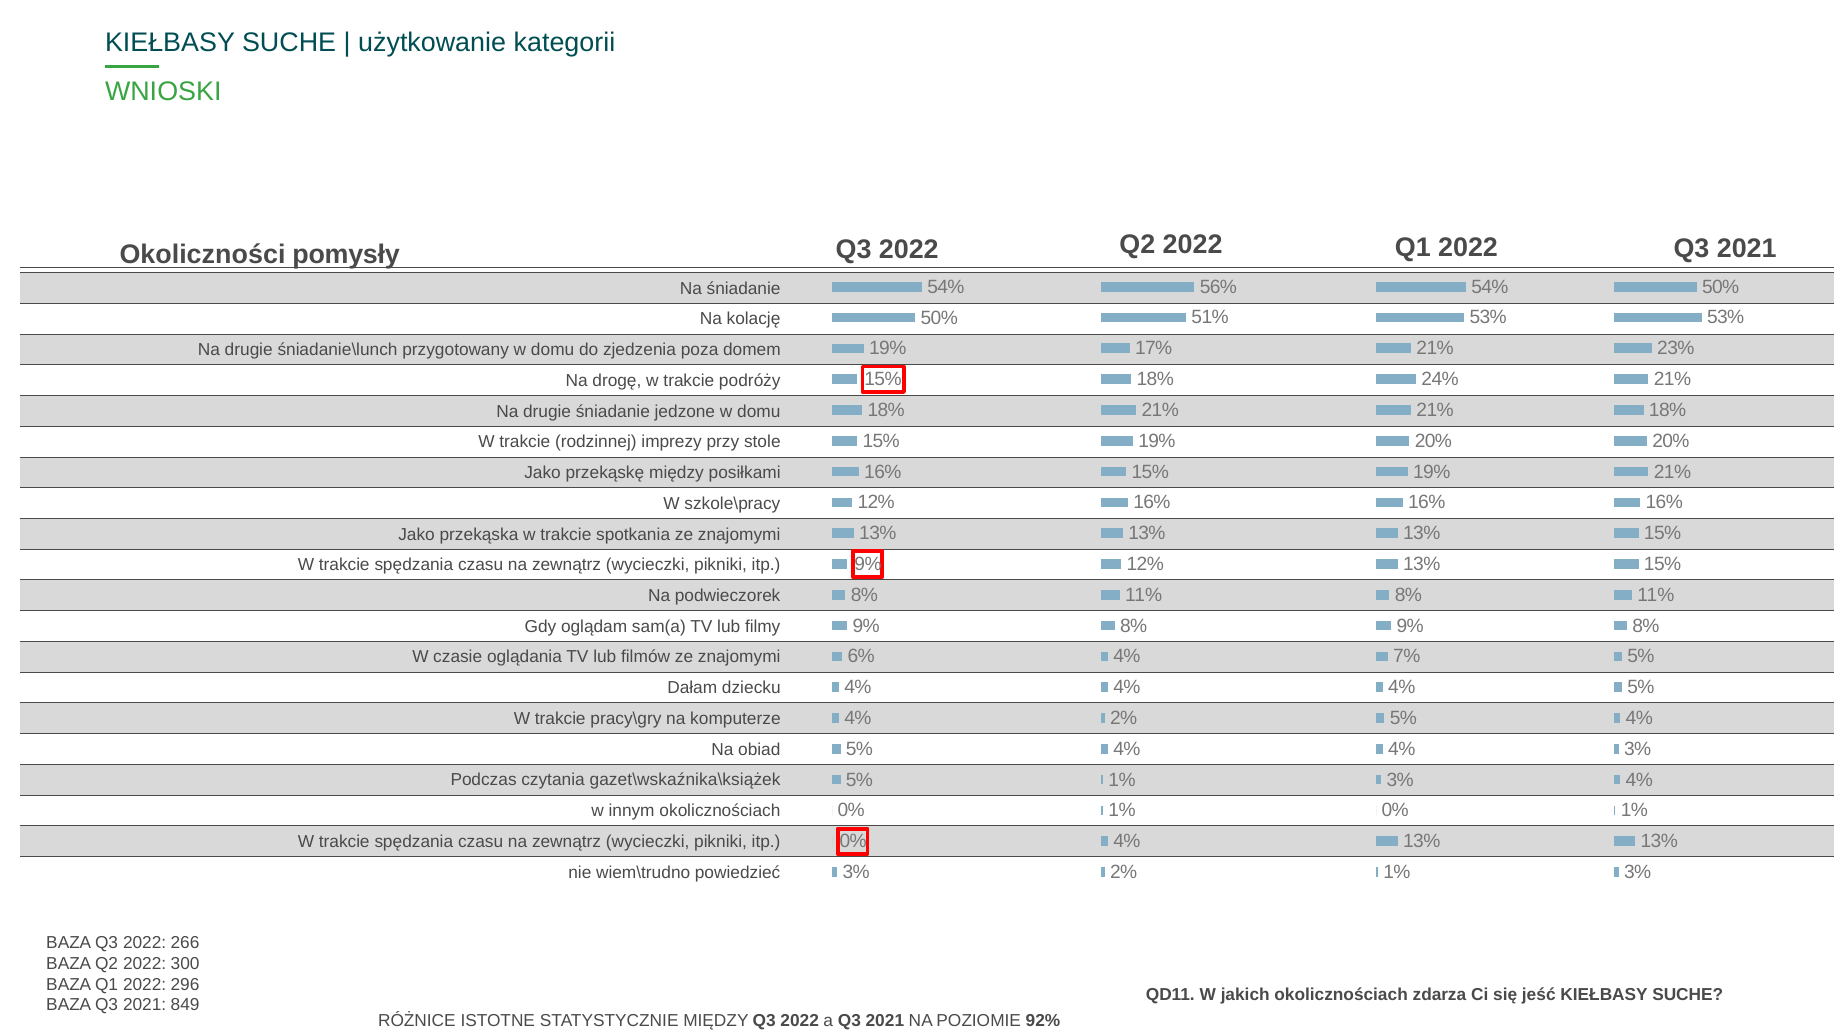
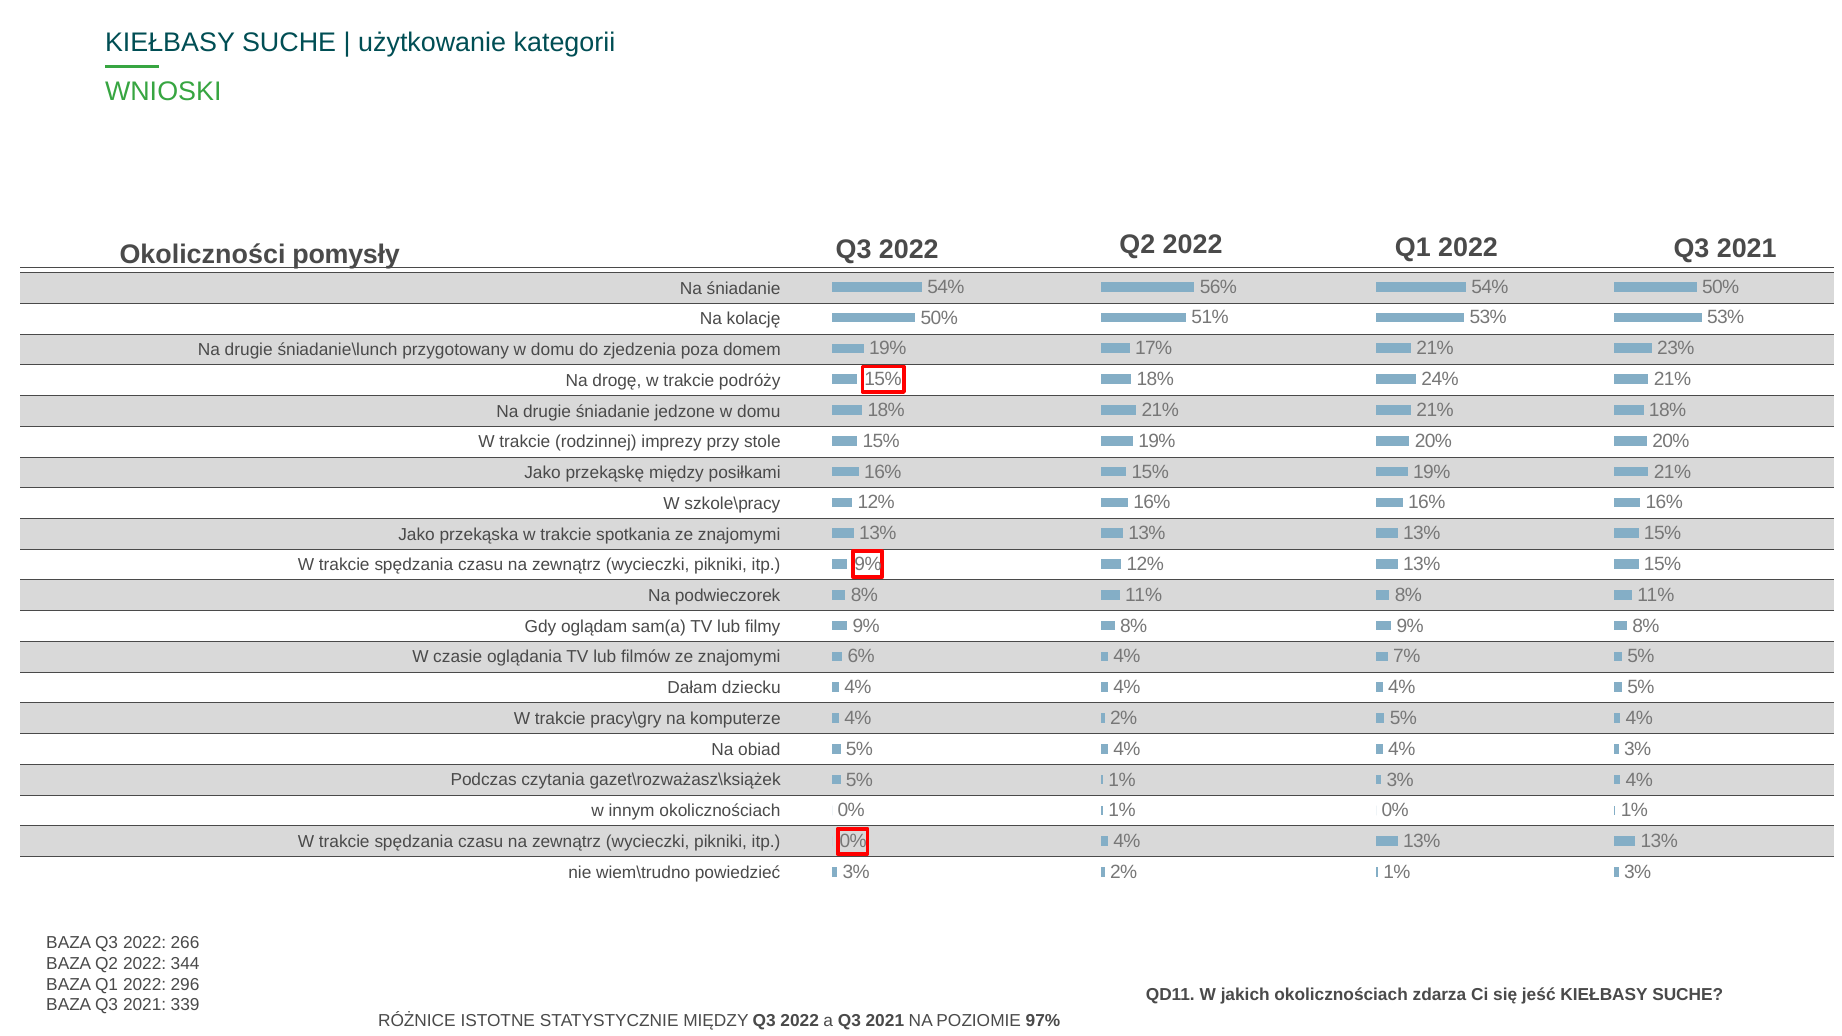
gazet\wskaźnika\książek: gazet\wskaźnika\książek -> gazet\rozważasz\książek
300: 300 -> 344
849: 849 -> 339
92%: 92% -> 97%
